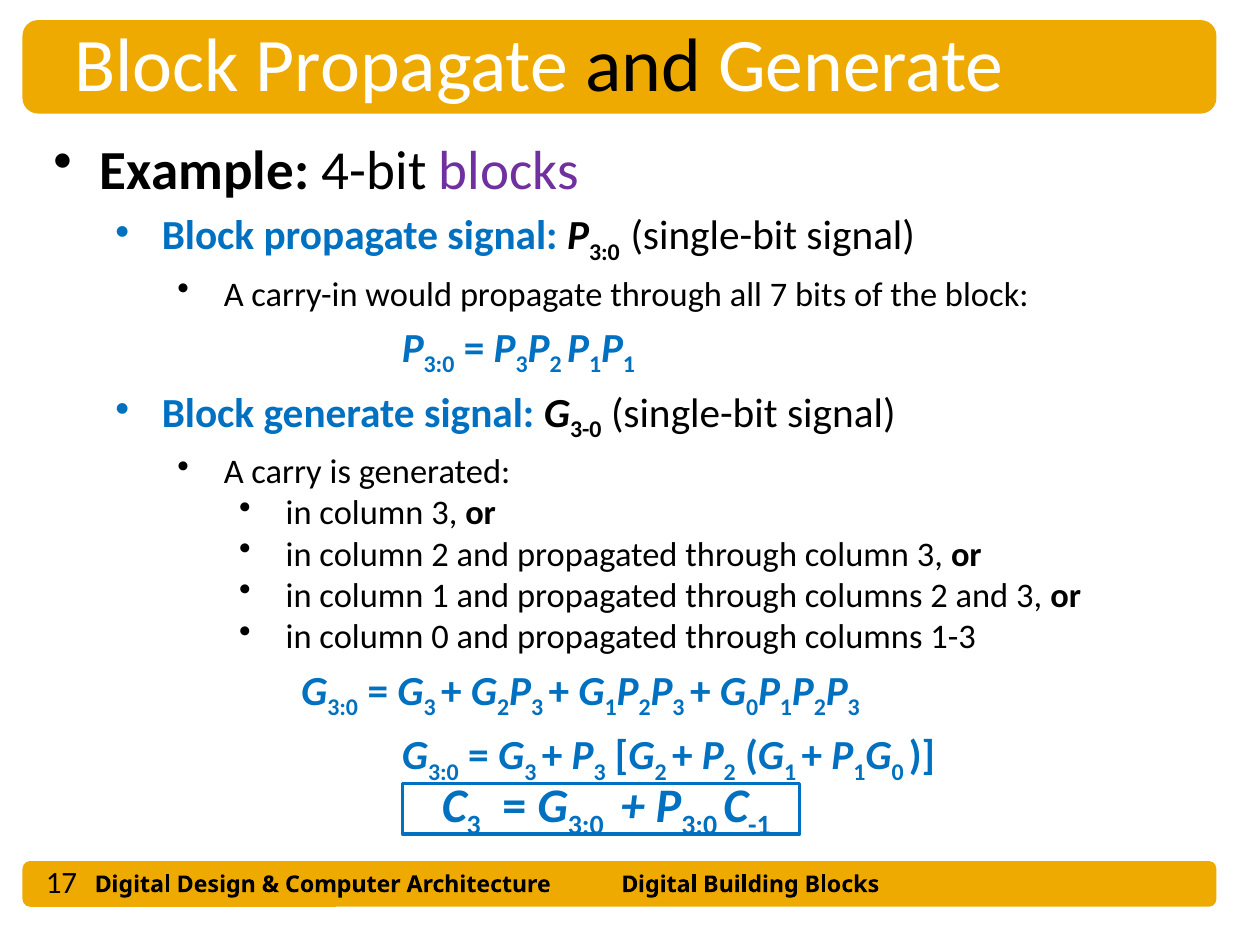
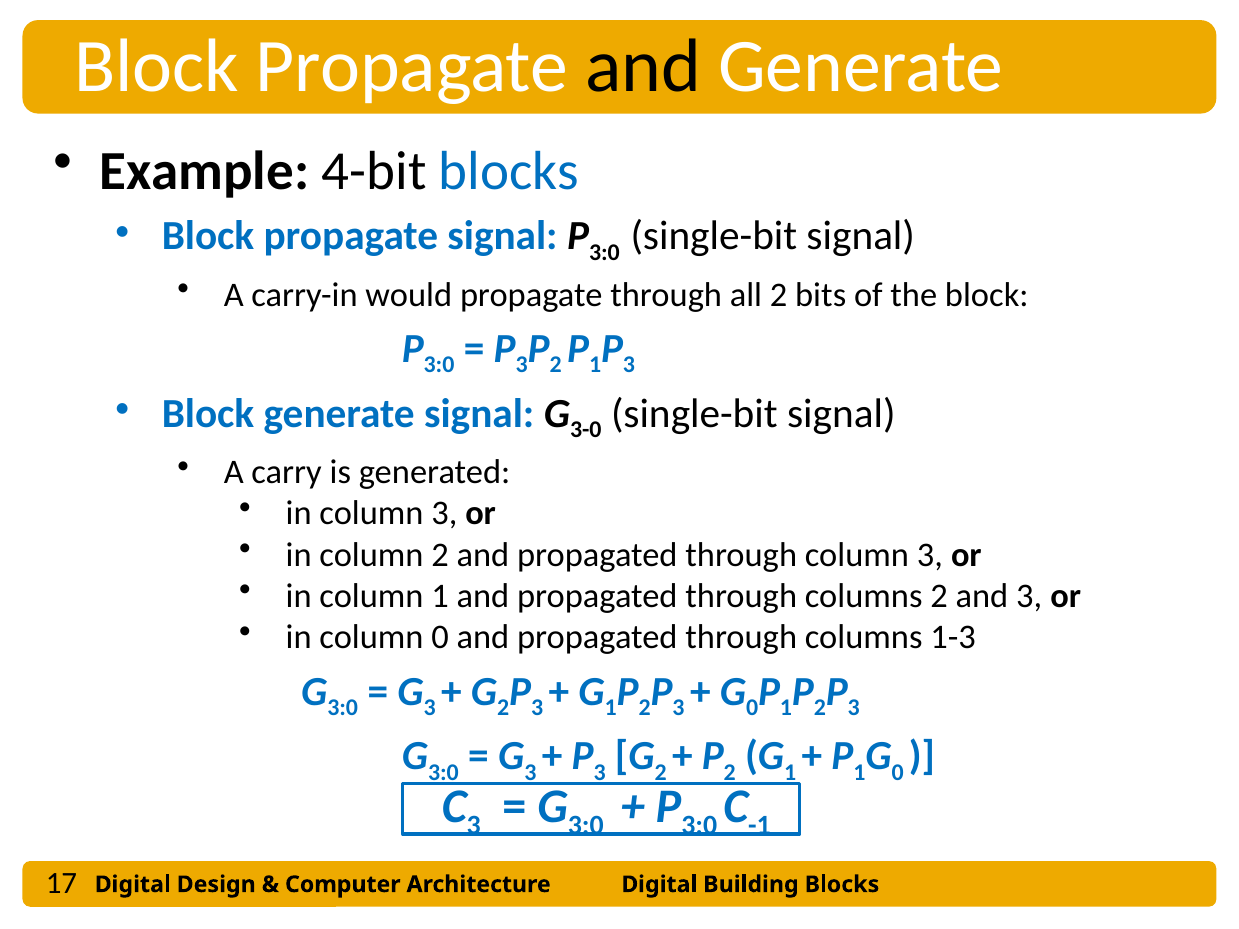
blocks at (509, 171) colour: purple -> blue
all 7: 7 -> 2
1 at (629, 365): 1 -> 3
